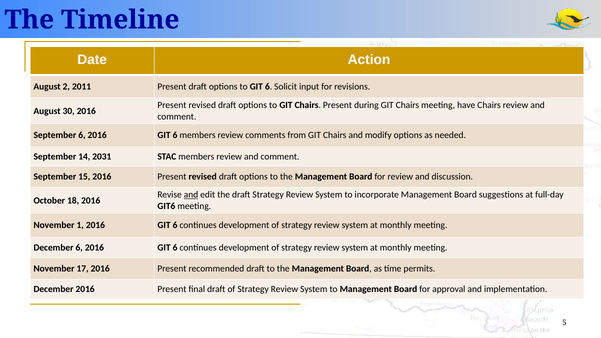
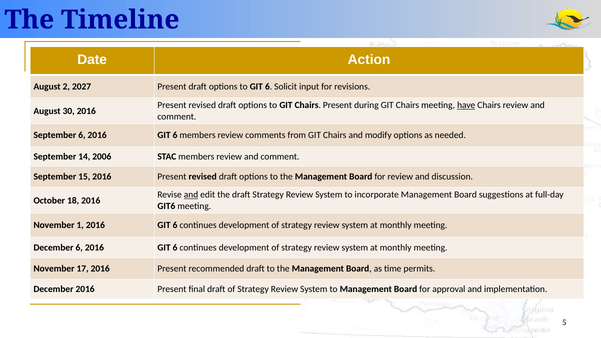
2011: 2011 -> 2027
have underline: none -> present
2031: 2031 -> 2006
